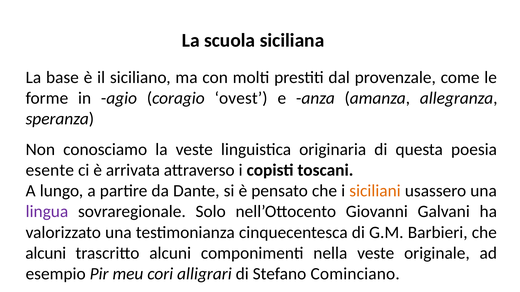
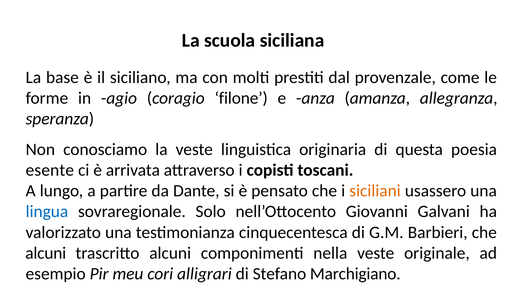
ovest: ovest -> filone
lingua colour: purple -> blue
Cominciano: Cominciano -> Marchigiano
